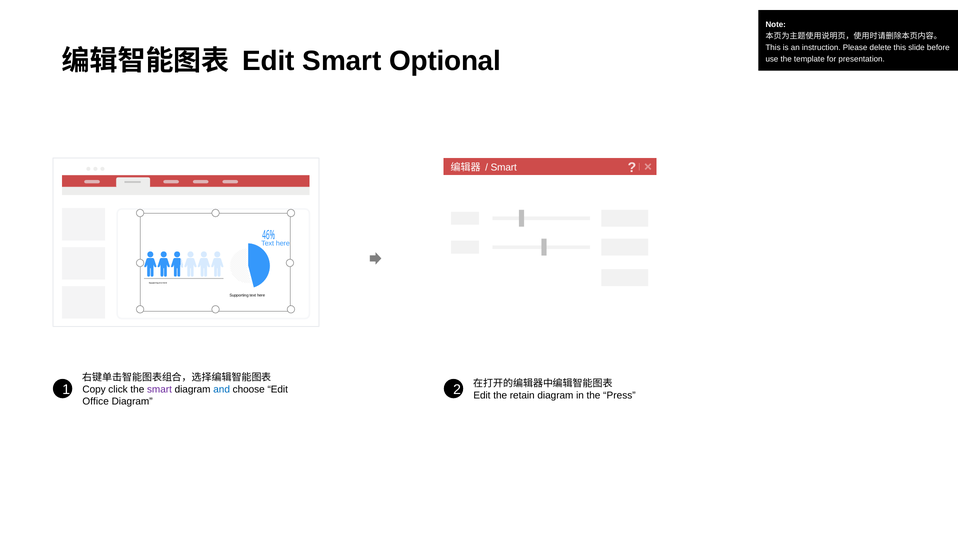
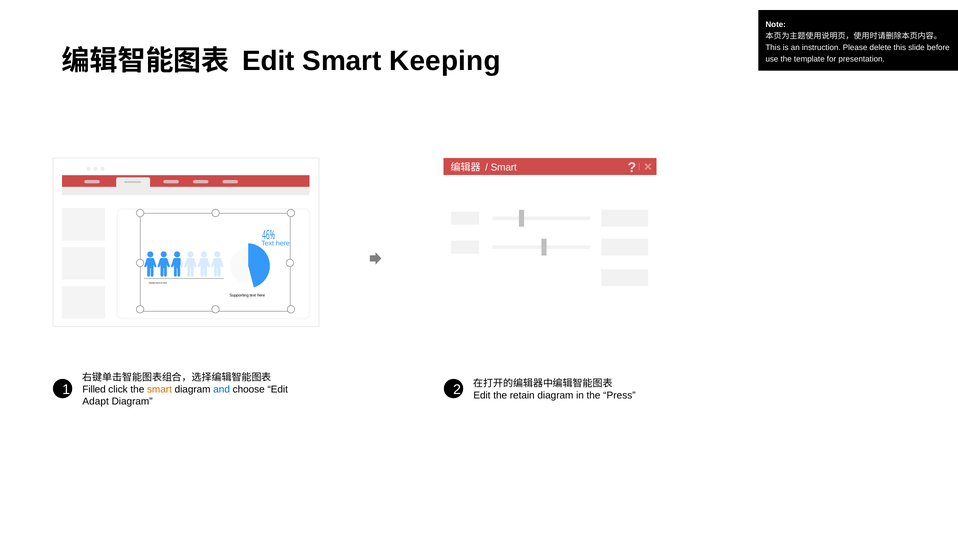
Optional: Optional -> Keeping
Copy: Copy -> Filled
smart at (159, 389) colour: purple -> orange
Office: Office -> Adapt
